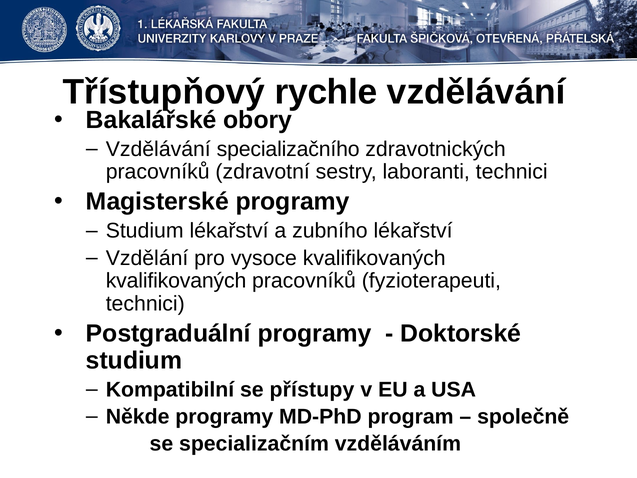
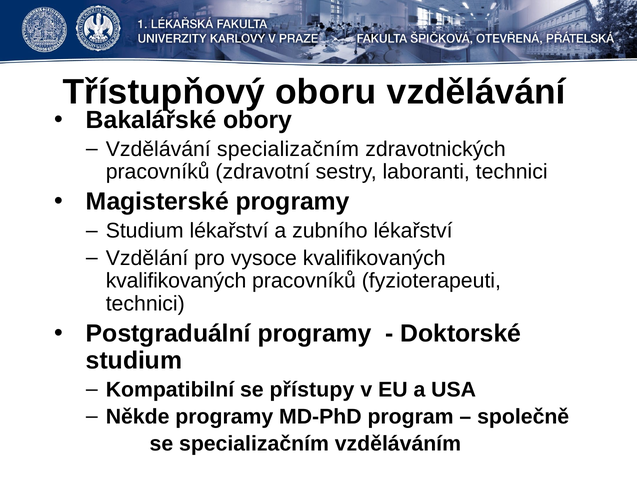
rychle: rychle -> oboru
Vzdělávání specializačního: specializačního -> specializačním
